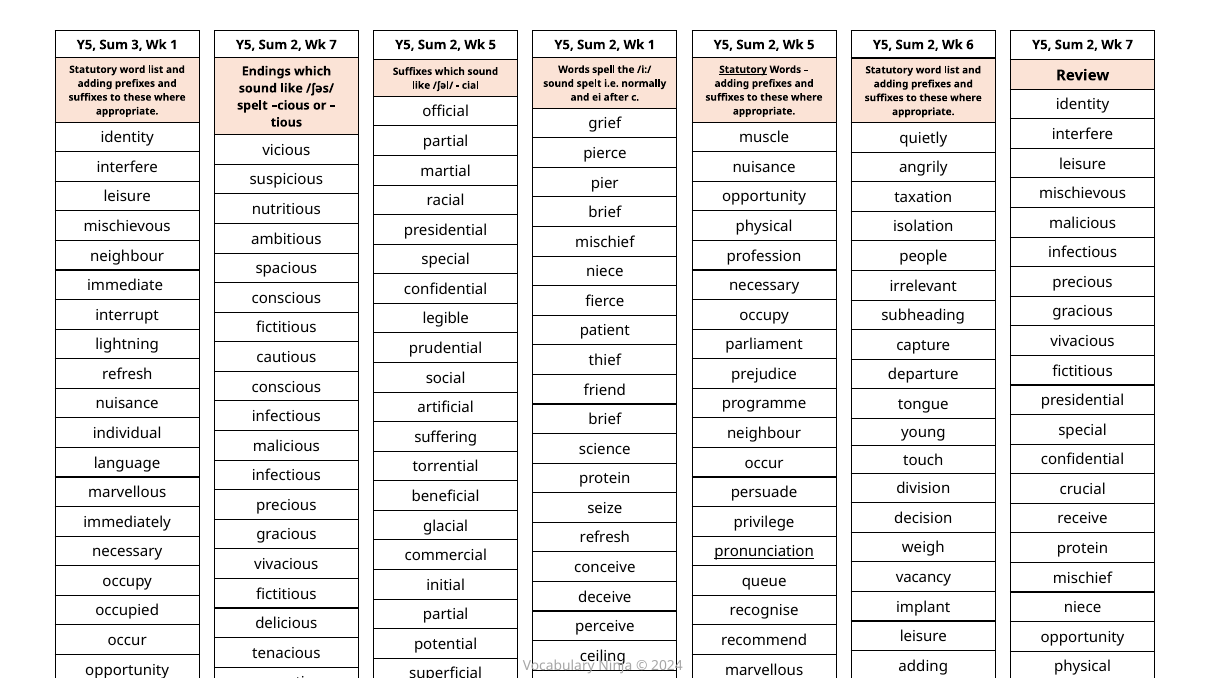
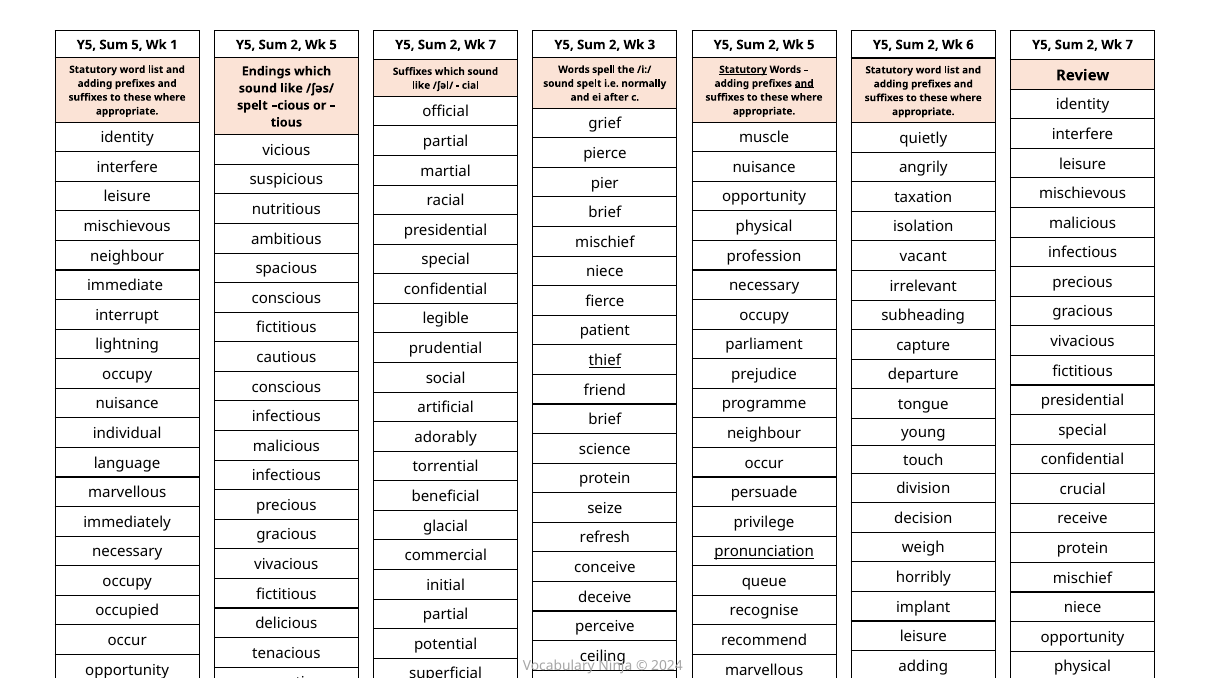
Sum 3: 3 -> 5
7 at (333, 45): 7 -> 5
5 at (492, 45): 5 -> 7
2 Wk 1: 1 -> 3
and at (804, 84) underline: none -> present
people: people -> vacant
thief underline: none -> present
refresh at (127, 375): refresh -> occupy
suffering: suffering -> adorably
vacancy: vacancy -> horribly
